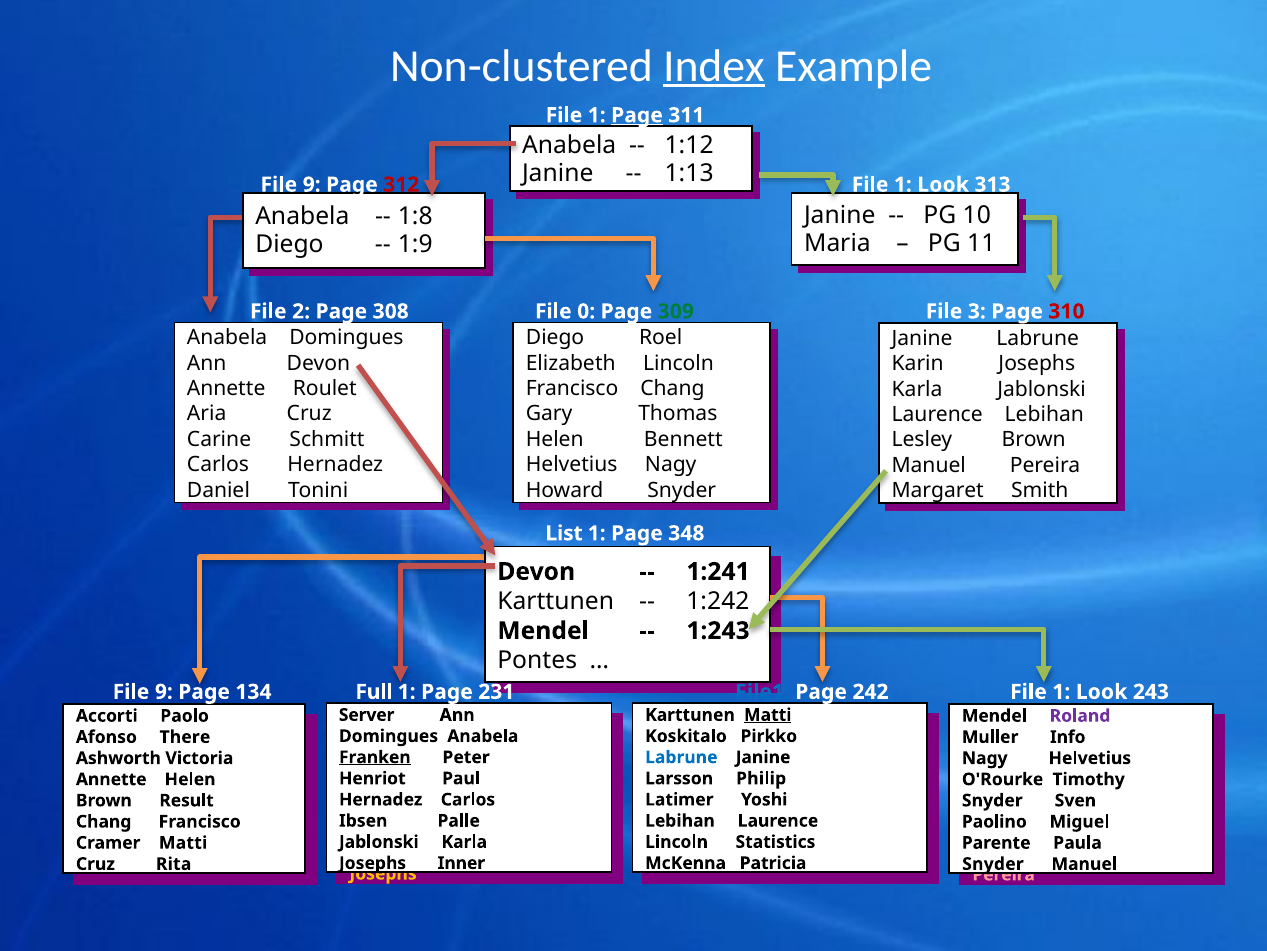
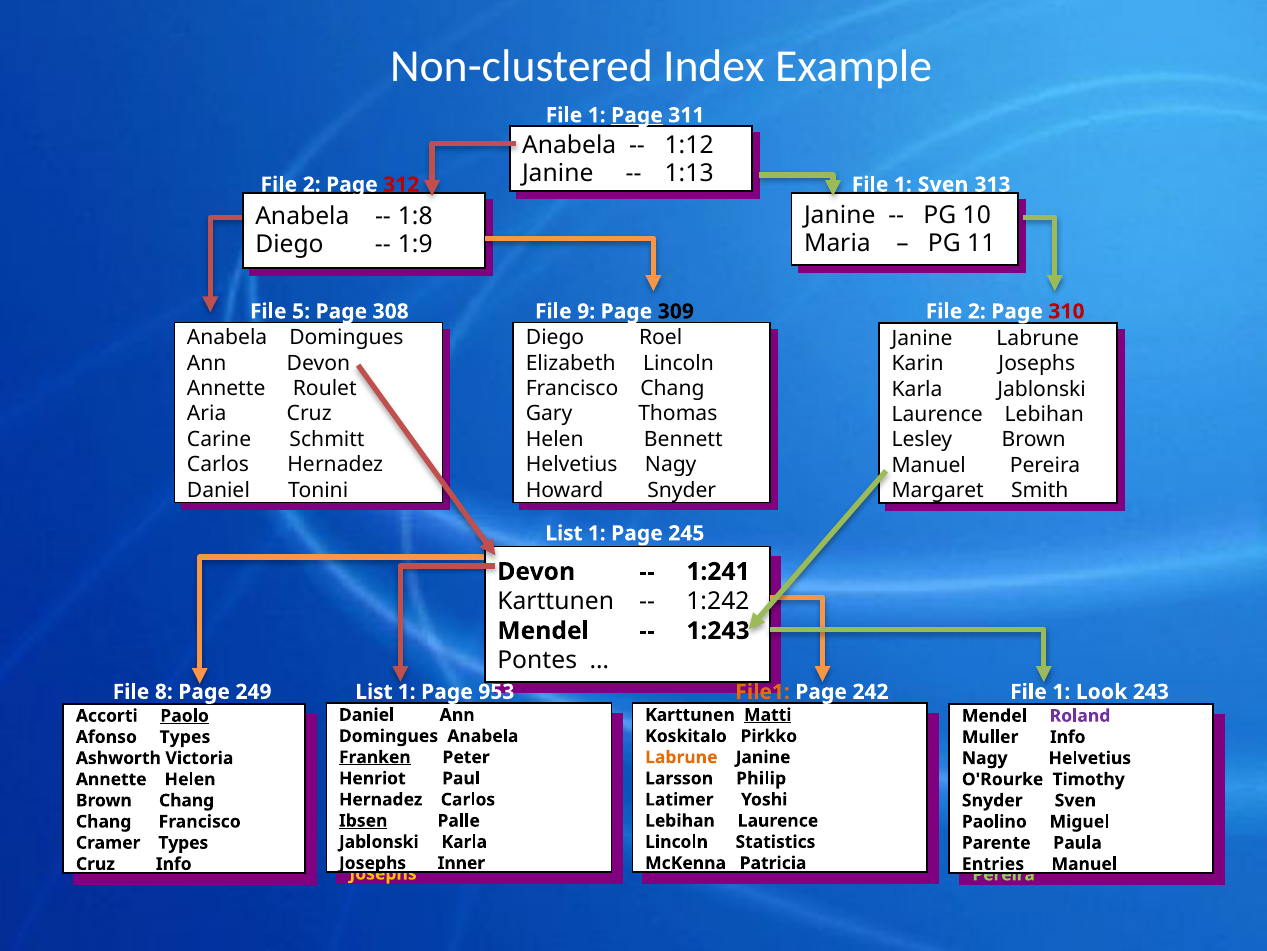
Index underline: present -> none
9 at (312, 185): 9 -> 2
Look at (943, 185): Look -> Sven
2: 2 -> 5
0: 0 -> 9
309 colour: green -> black
3 at (977, 311): 3 -> 2
348: 348 -> 245
9 at (164, 691): 9 -> 8
134: 134 -> 249
Full at (374, 691): Full -> List
231: 231 -> 953
File1 colour: blue -> orange
Server at (367, 714): Server -> Daniel
Paolo at (185, 715) underline: none -> present
Afonso There: There -> Types
Labrune at (681, 757) colour: blue -> orange
Brown Result: Result -> Chang
Ibsen at (363, 820) underline: none -> present
Matti at (183, 842): Matti -> Types
Cruz Rita: Rita -> Info
Snyder at (993, 863): Snyder -> Entries
Pereira at (1004, 874) colour: pink -> light green
